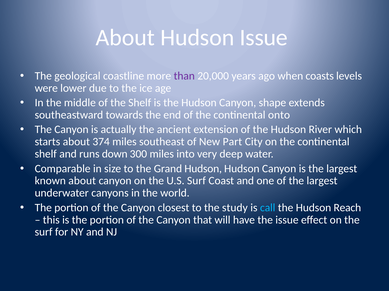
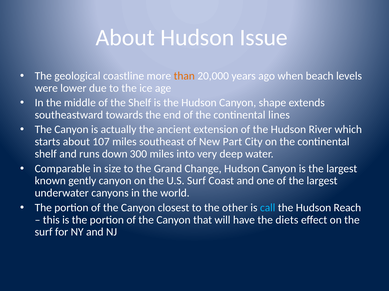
than colour: purple -> orange
coasts: coasts -> beach
onto: onto -> lines
374: 374 -> 107
Grand Hudson: Hudson -> Change
known about: about -> gently
study: study -> other
the issue: issue -> diets
